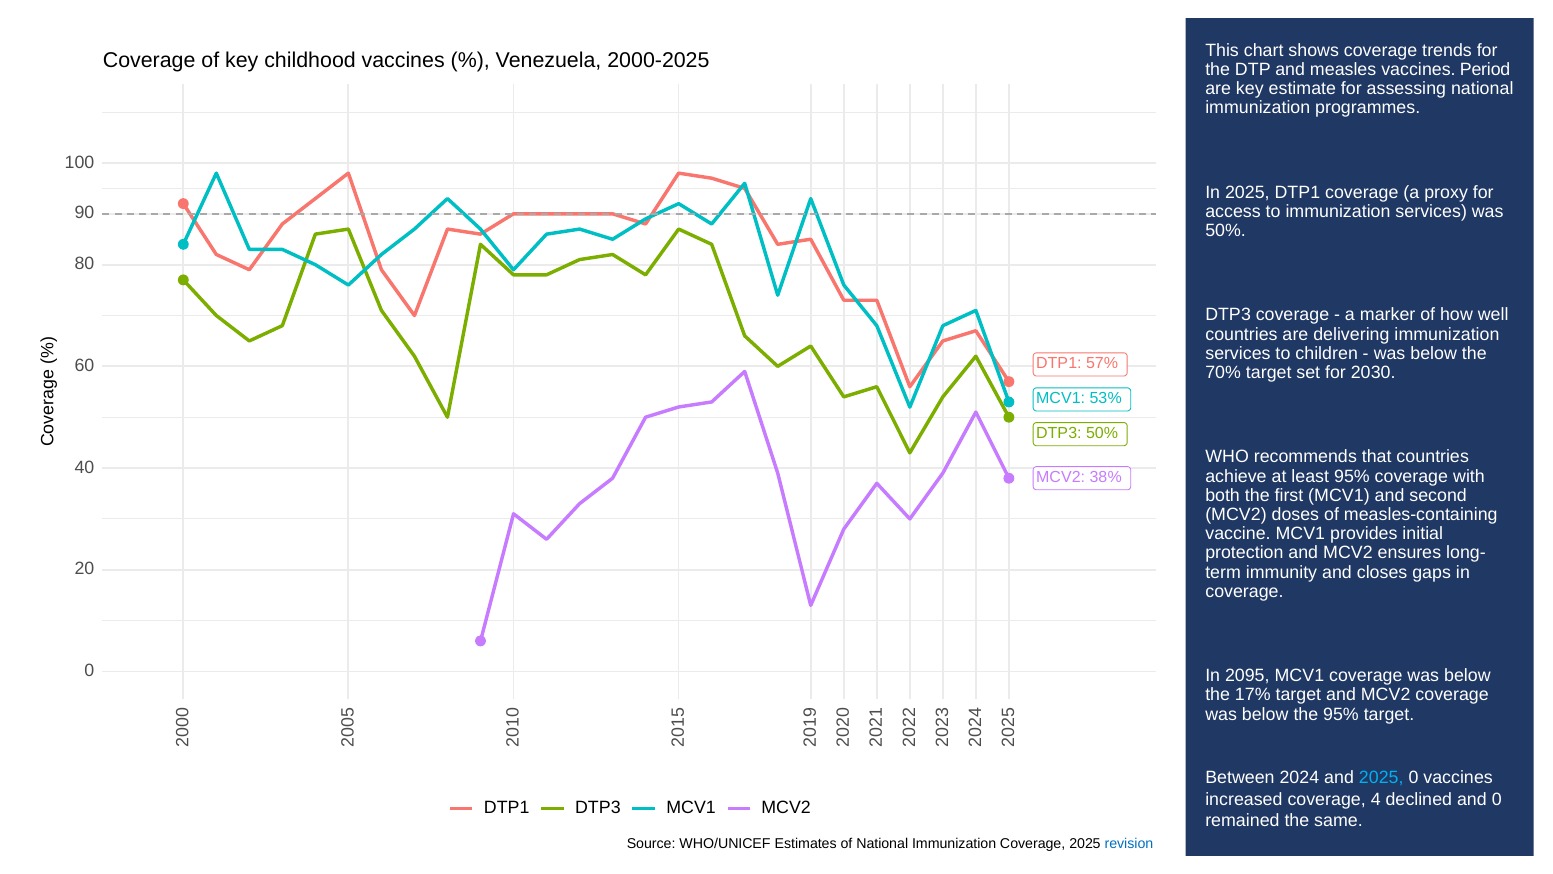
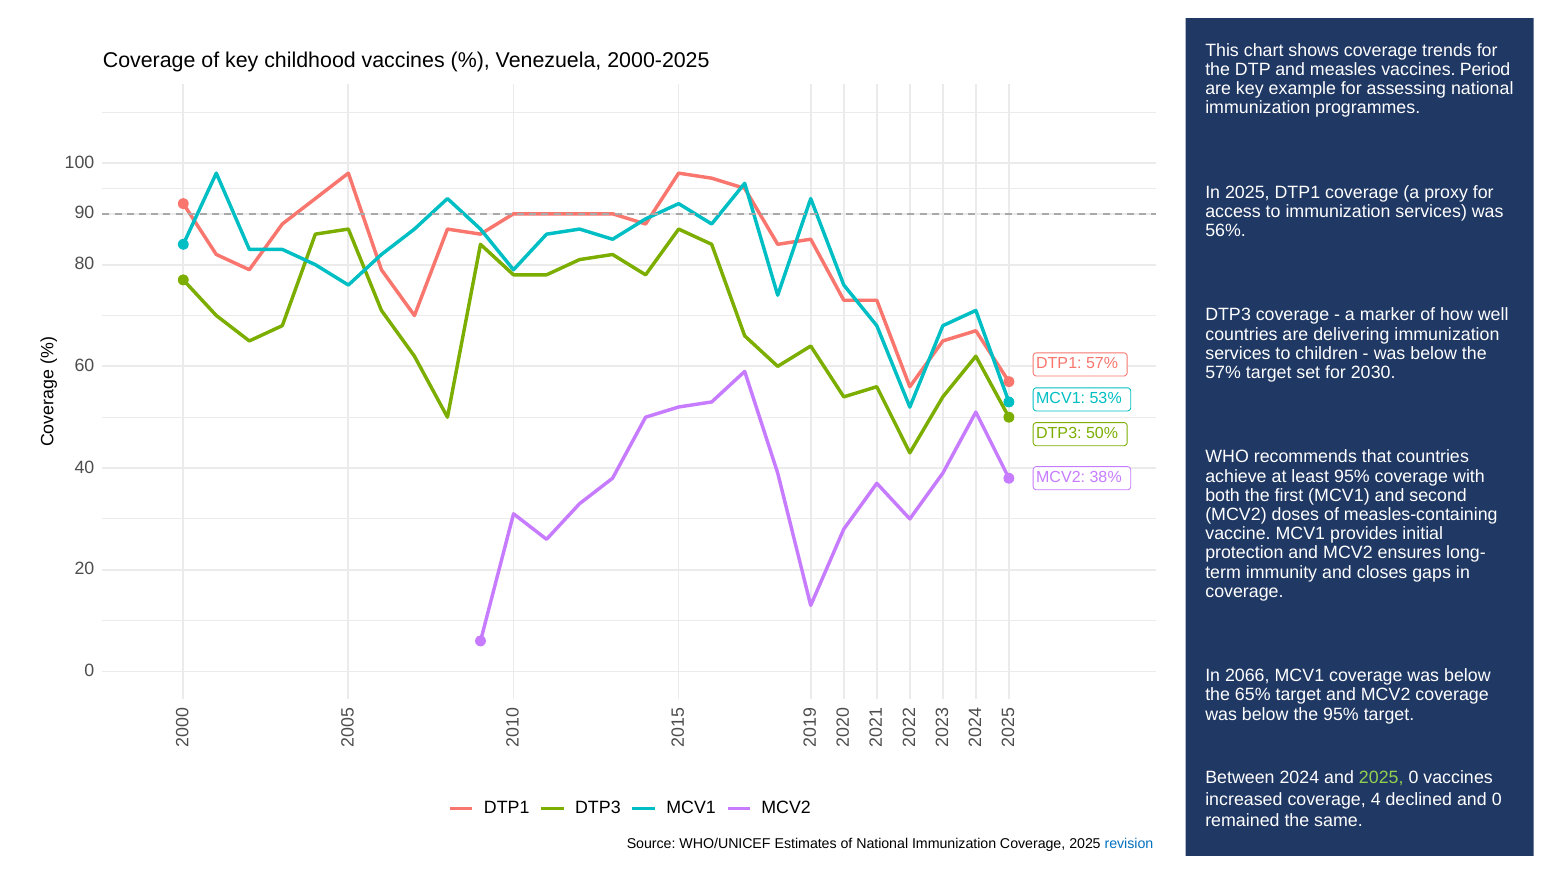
estimate: estimate -> example
50% at (1226, 231): 50% -> 56%
70% at (1223, 372): 70% -> 57%
2095: 2095 -> 2066
17%: 17% -> 65%
2025 at (1381, 778) colour: light blue -> light green
